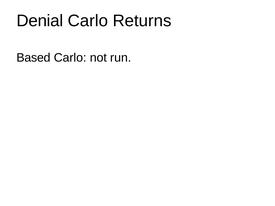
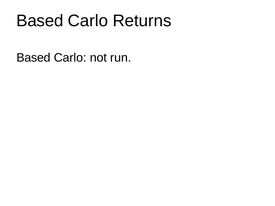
Denial at (40, 21): Denial -> Based
